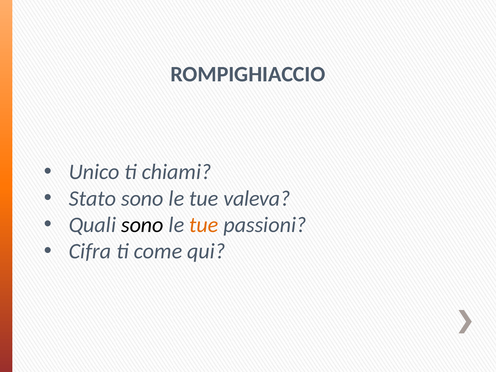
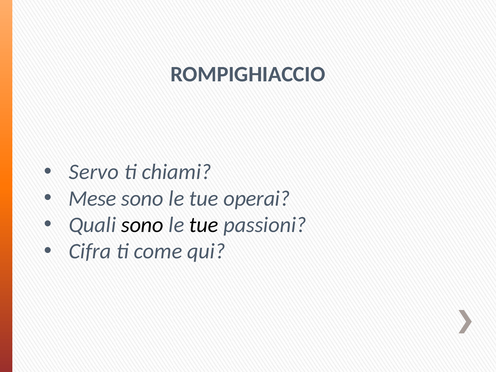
Unico: Unico -> Servo
Stato: Stato -> Mese
valeva: valeva -> operai
tue at (204, 225) colour: orange -> black
